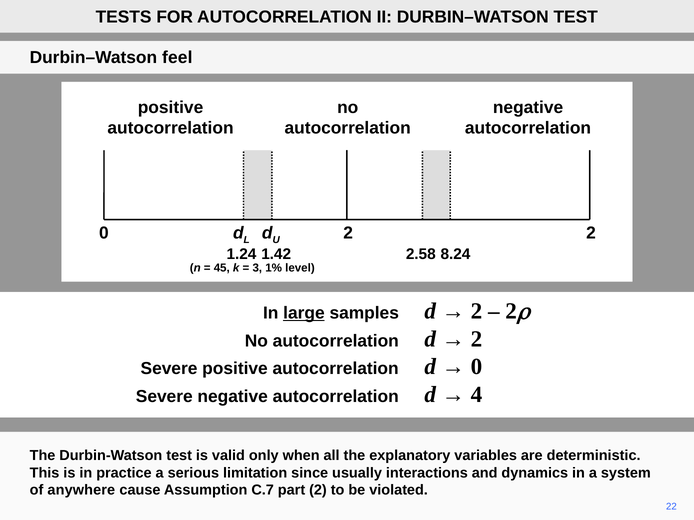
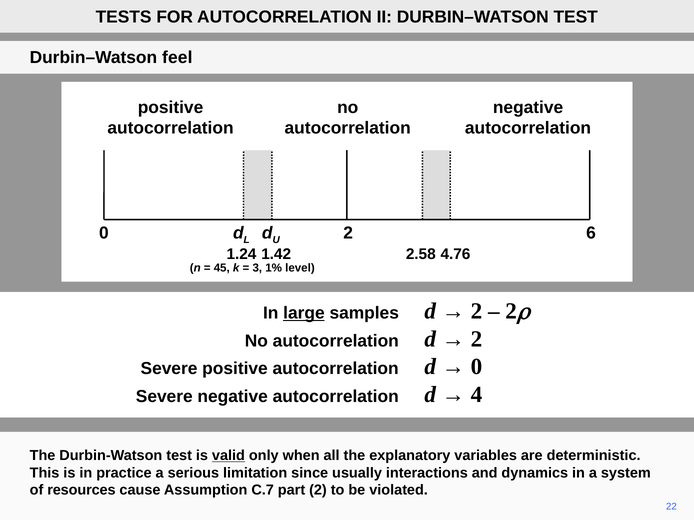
2 at (591, 233): 2 -> 6
8.24: 8.24 -> 4.76
valid underline: none -> present
anywhere: anywhere -> resources
